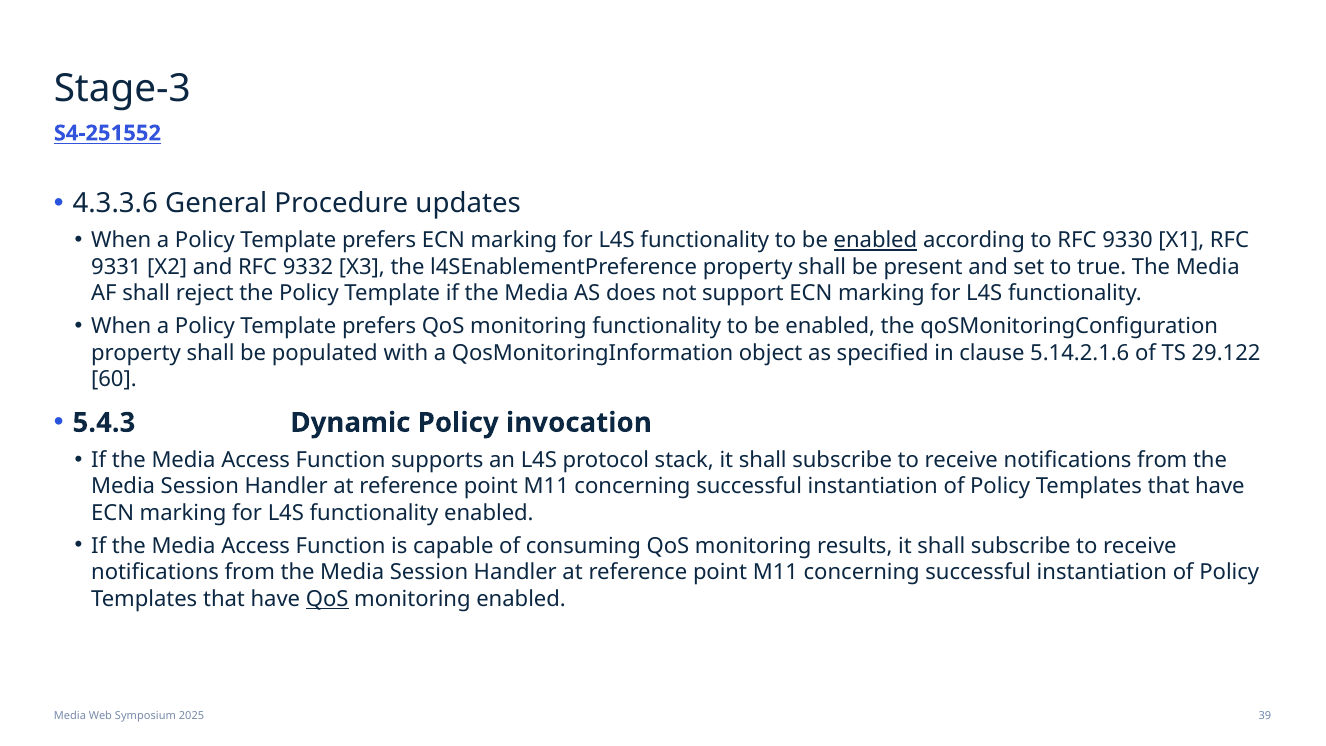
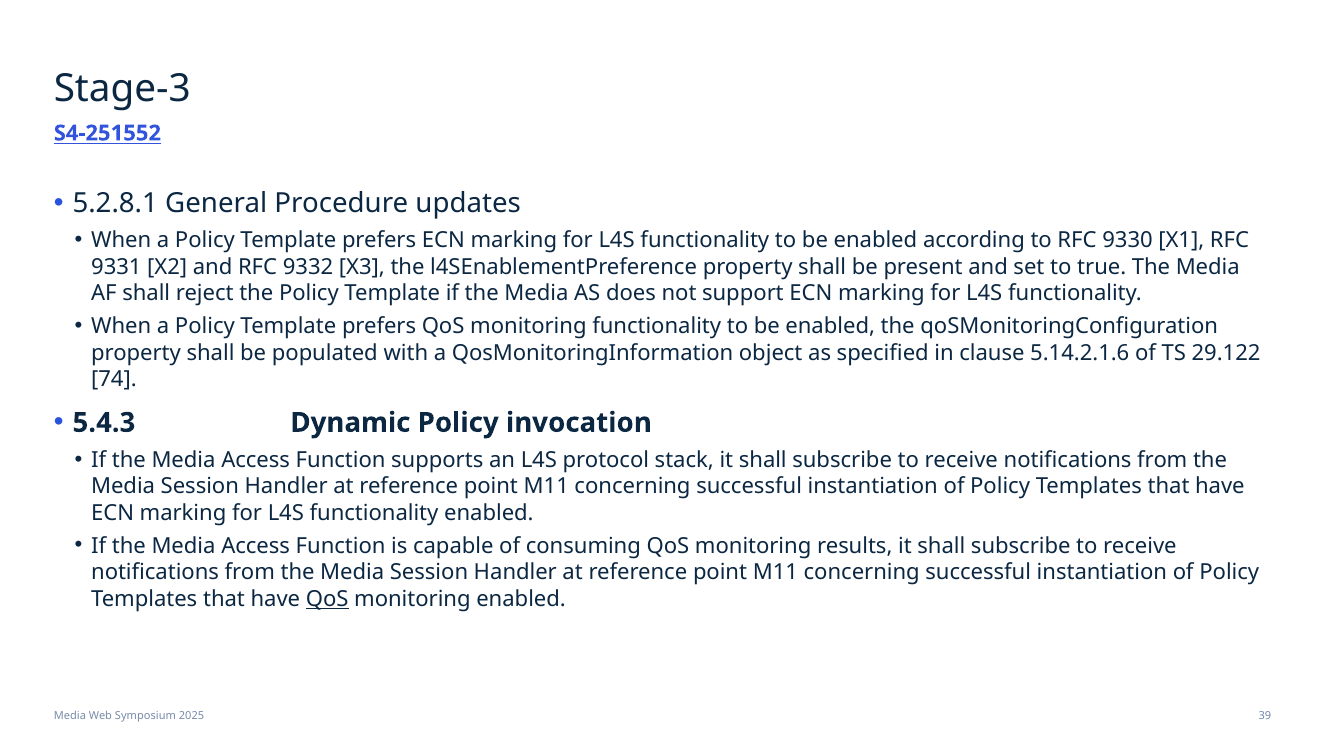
4.3.3.6: 4.3.3.6 -> 5.2.8.1
enabled at (875, 241) underline: present -> none
60: 60 -> 74
